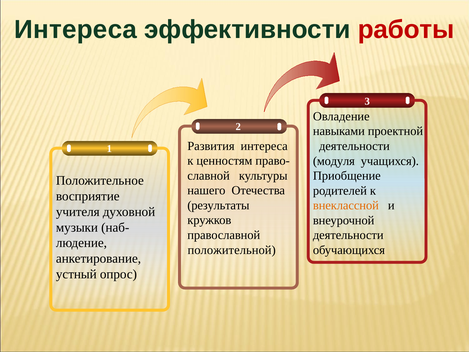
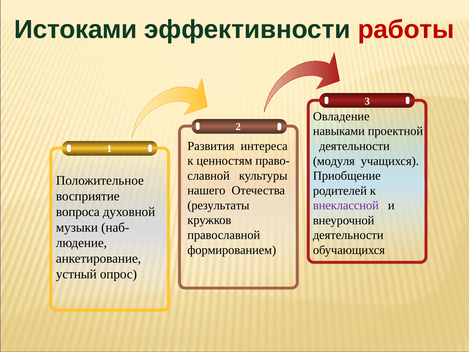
Интереса at (76, 30): Интереса -> Истоками
внеклассной colour: orange -> purple
учителя: учителя -> вопроса
положительной: положительной -> формированием
